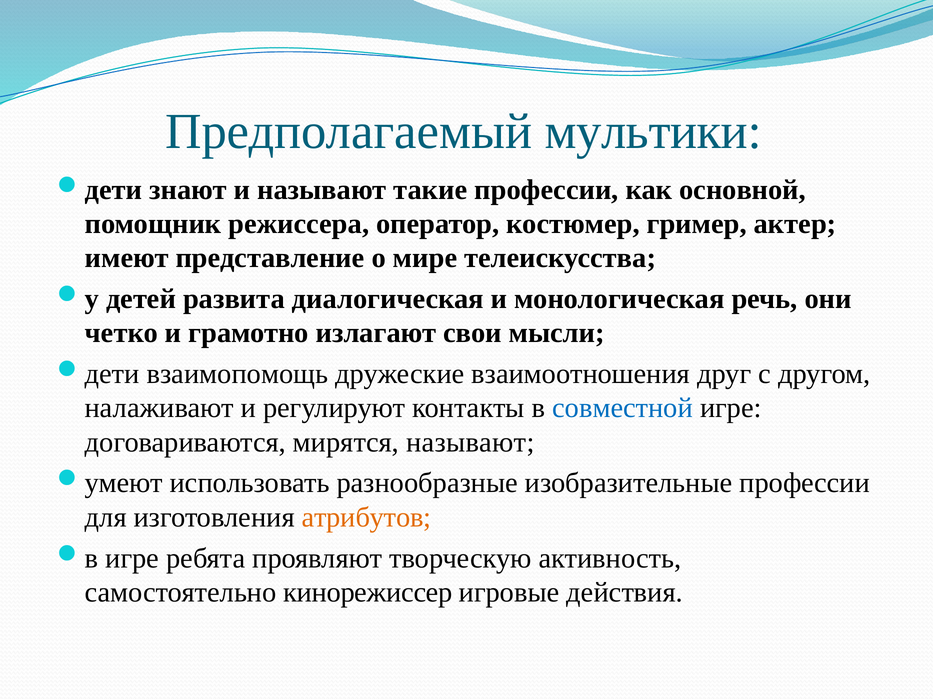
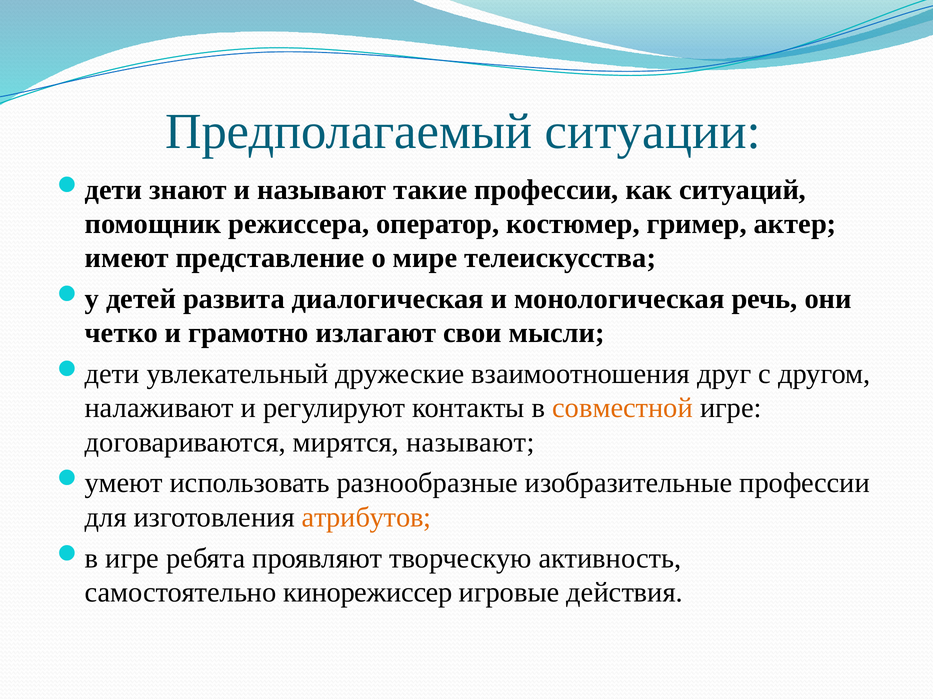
мультики: мультики -> ситуации
основной: основной -> ситуаций
взаимопомощь: взаимопомощь -> увлекательный
совместной colour: blue -> orange
